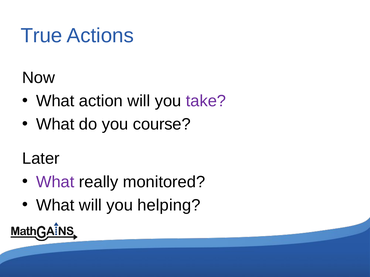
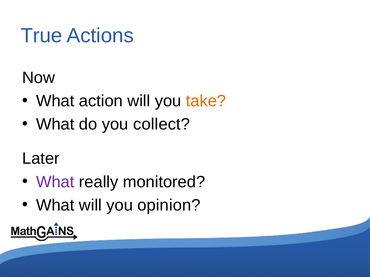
take colour: purple -> orange
course: course -> collect
helping: helping -> opinion
